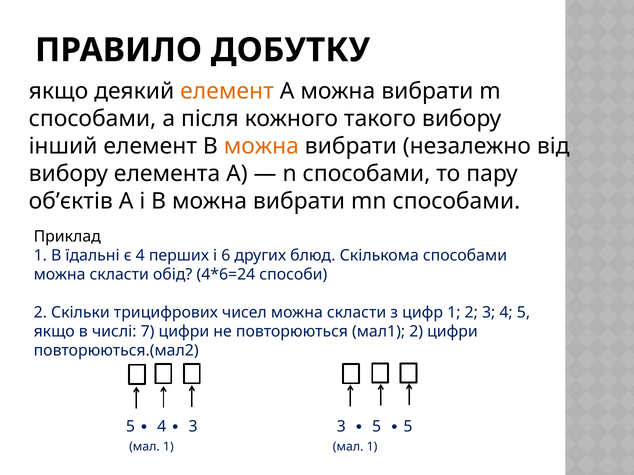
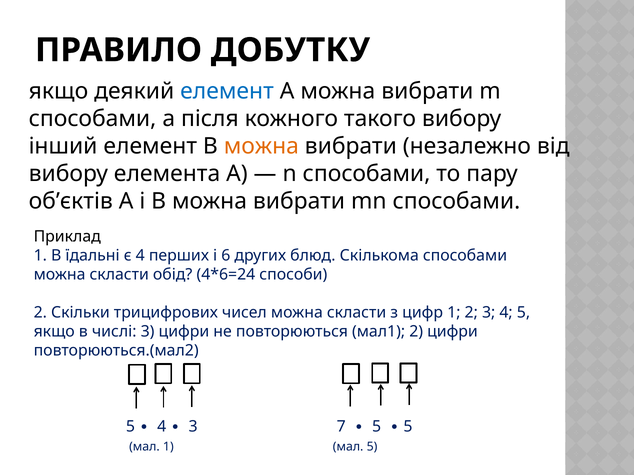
елемент at (227, 91) colour: orange -> blue
числі 7: 7 -> 3
3 at (341, 427): 3 -> 7
1 мал 1: 1 -> 5
